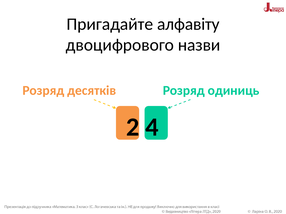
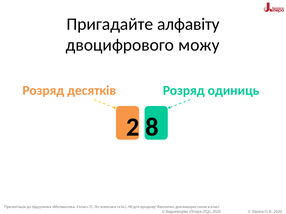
назви: назви -> можу
4: 4 -> 8
